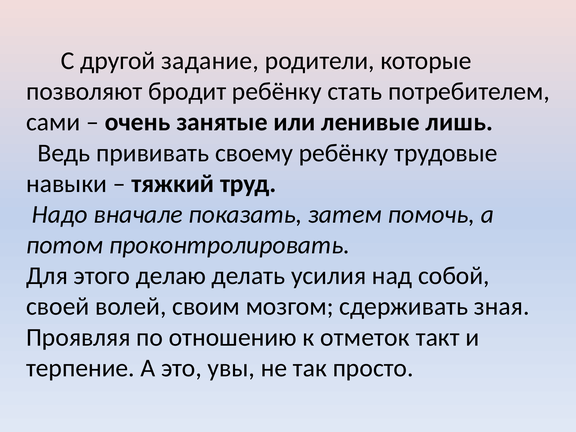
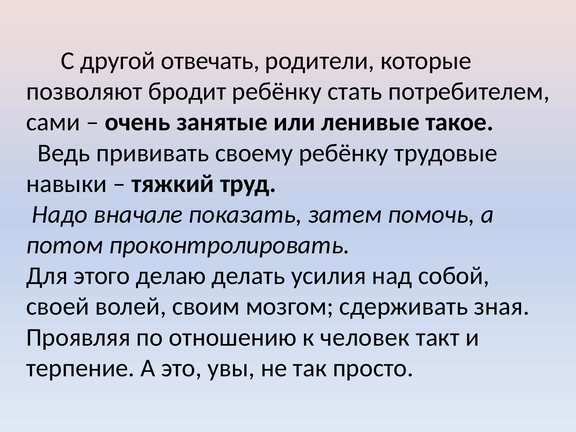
задание: задание -> отвечать
лишь: лишь -> такое
отметок: отметок -> человек
